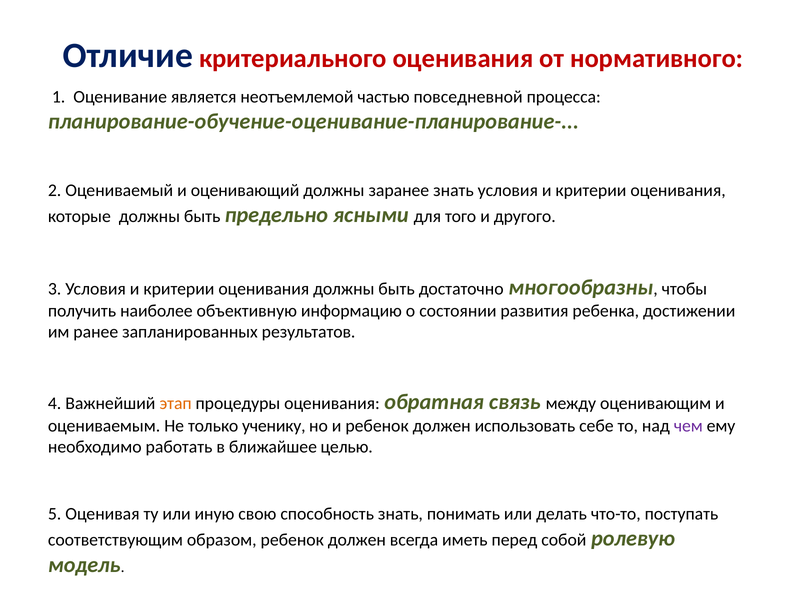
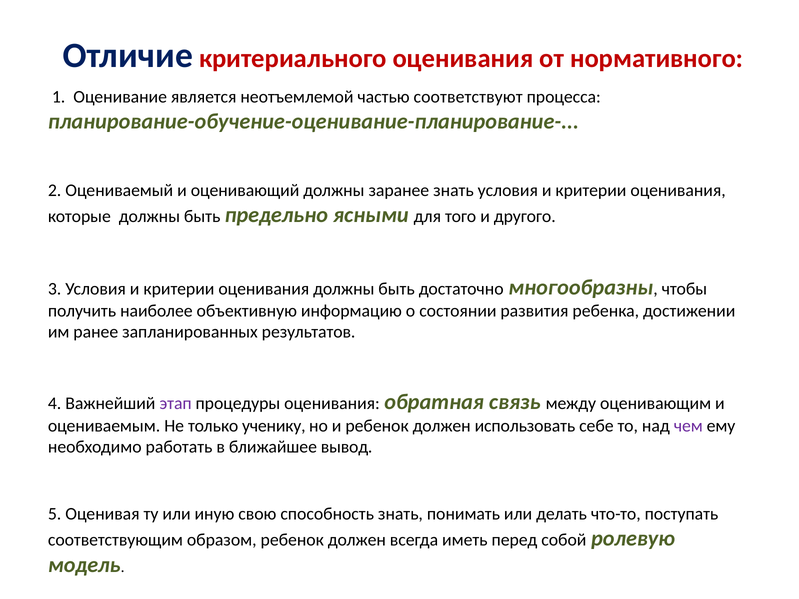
повседневной: повседневной -> соответствуют
этап colour: orange -> purple
целью: целью -> вывод
